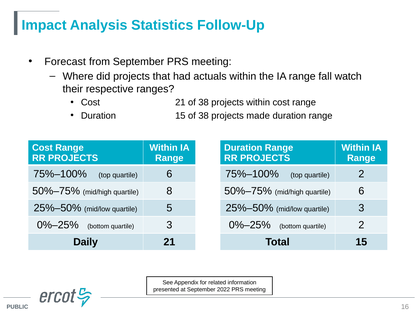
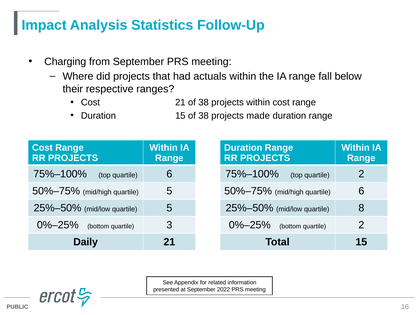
Forecast: Forecast -> Charging
watch: watch -> below
mid/high quartile 8: 8 -> 5
mid/low quartile 3: 3 -> 8
